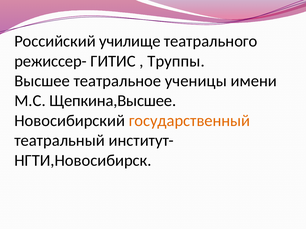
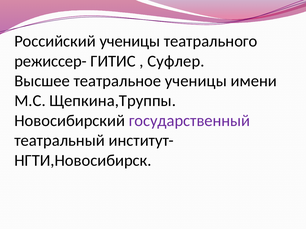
Российский училище: училище -> ученицы
Труппы: Труппы -> Суфлер
Щепкина,Высшее: Щепкина,Высшее -> Щепкина,Труппы
государственный colour: orange -> purple
